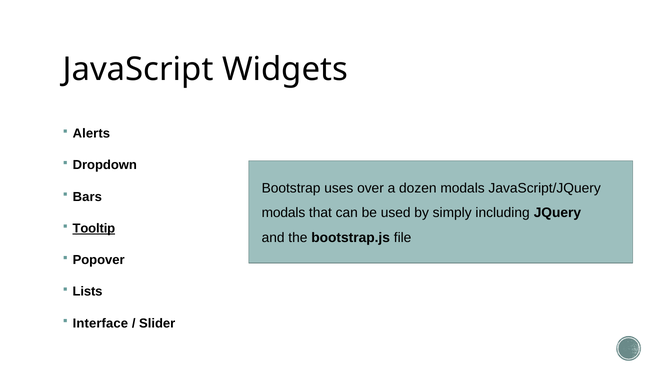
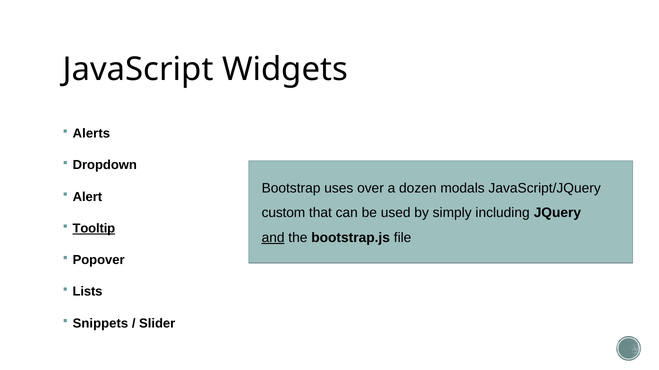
Bars: Bars -> Alert
modals at (283, 213): modals -> custom
and underline: none -> present
Interface: Interface -> Snippets
